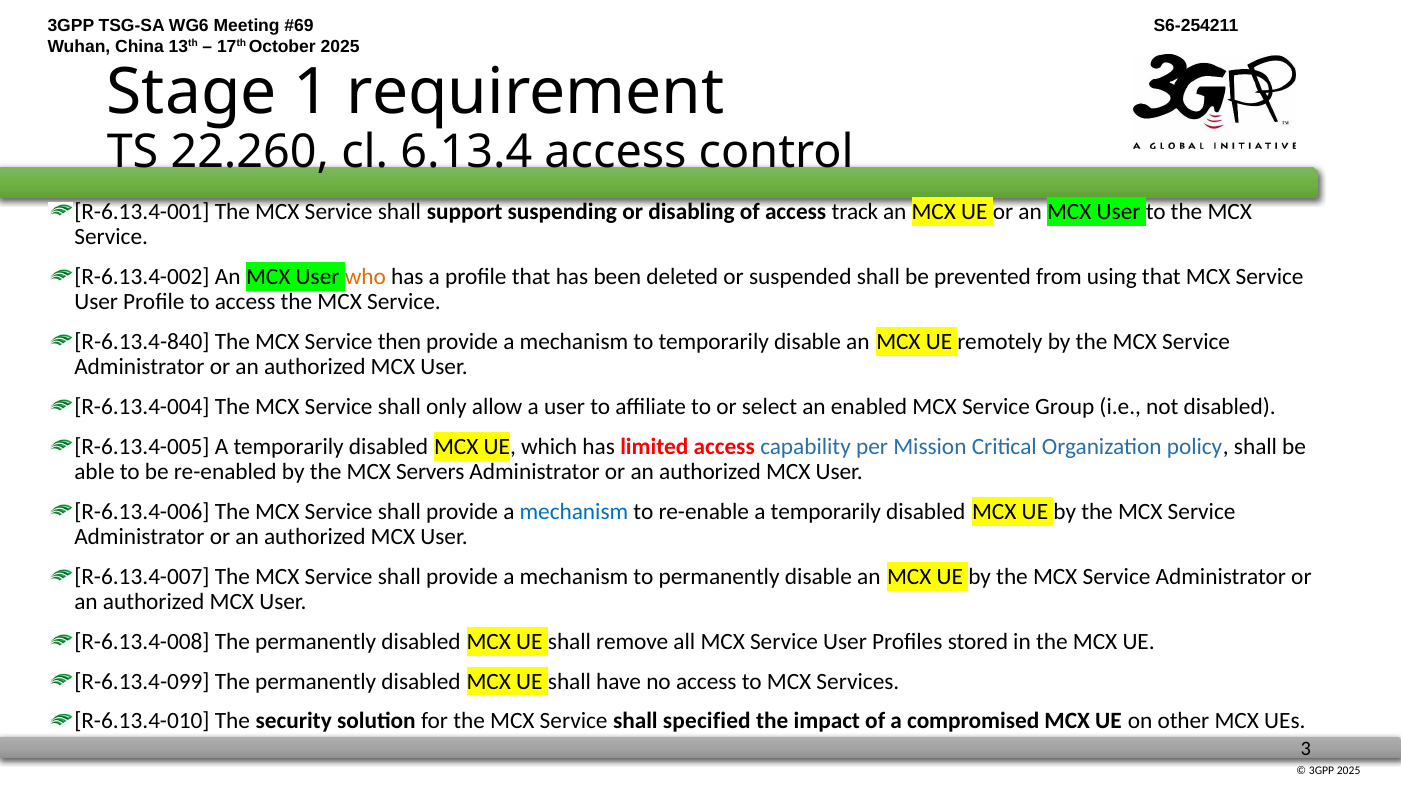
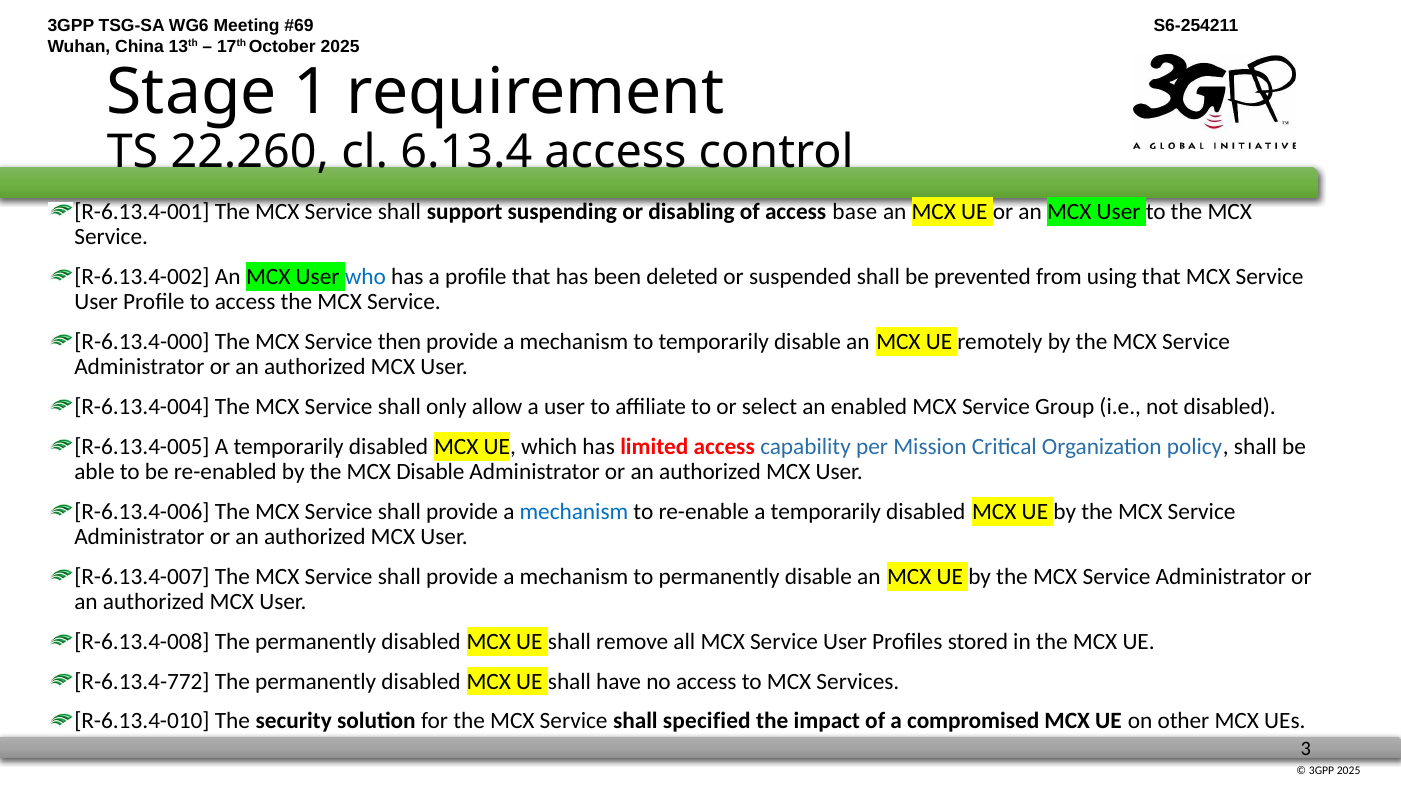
track: track -> base
who colour: orange -> blue
R-6.13.4-840: R-6.13.4-840 -> R-6.13.4-000
MCX Servers: Servers -> Disable
R-6.13.4-099: R-6.13.4-099 -> R-6.13.4-772
